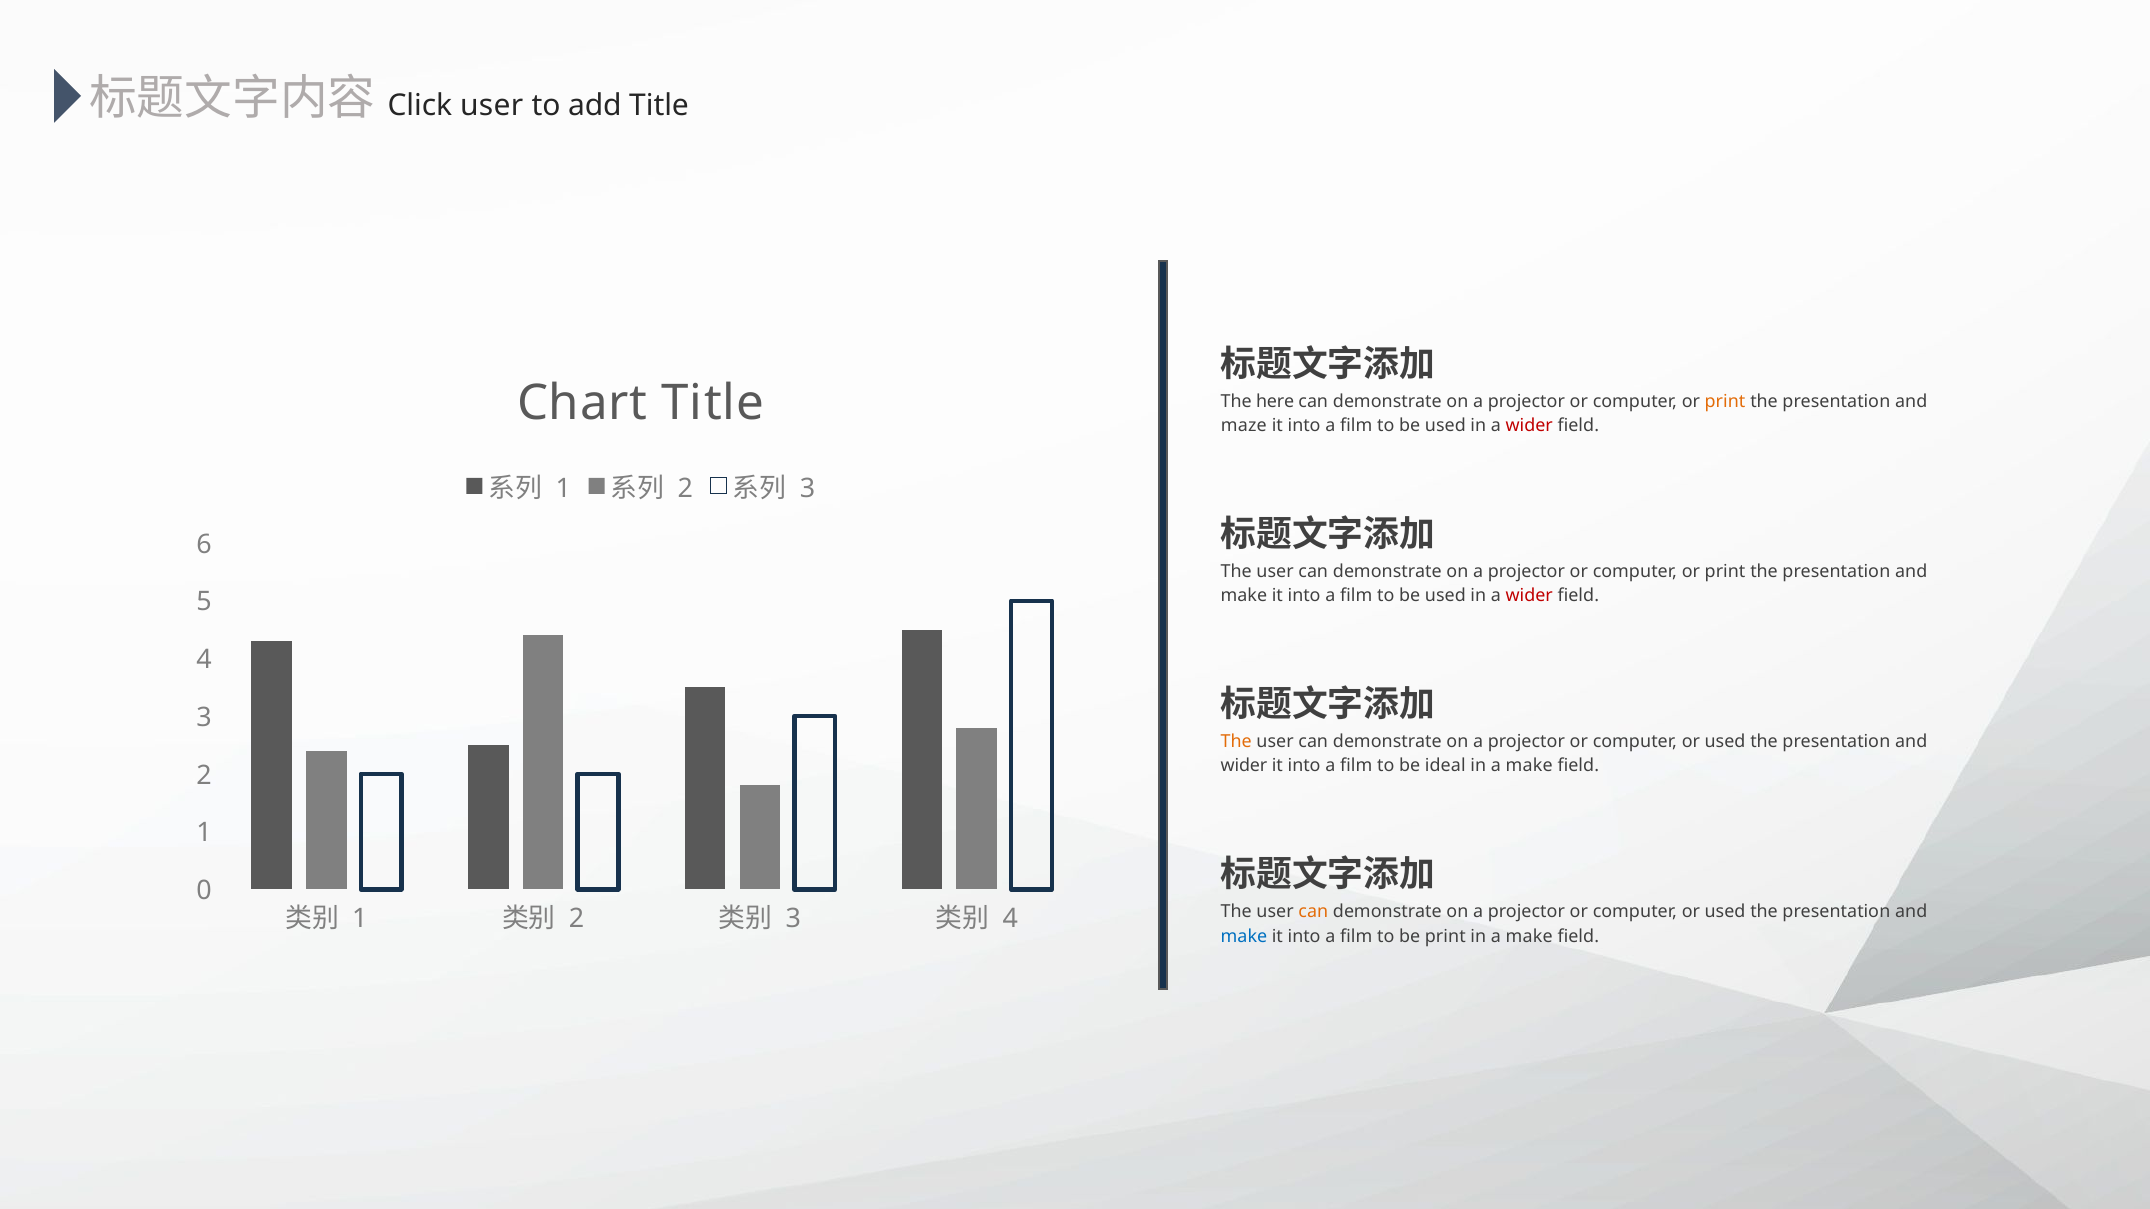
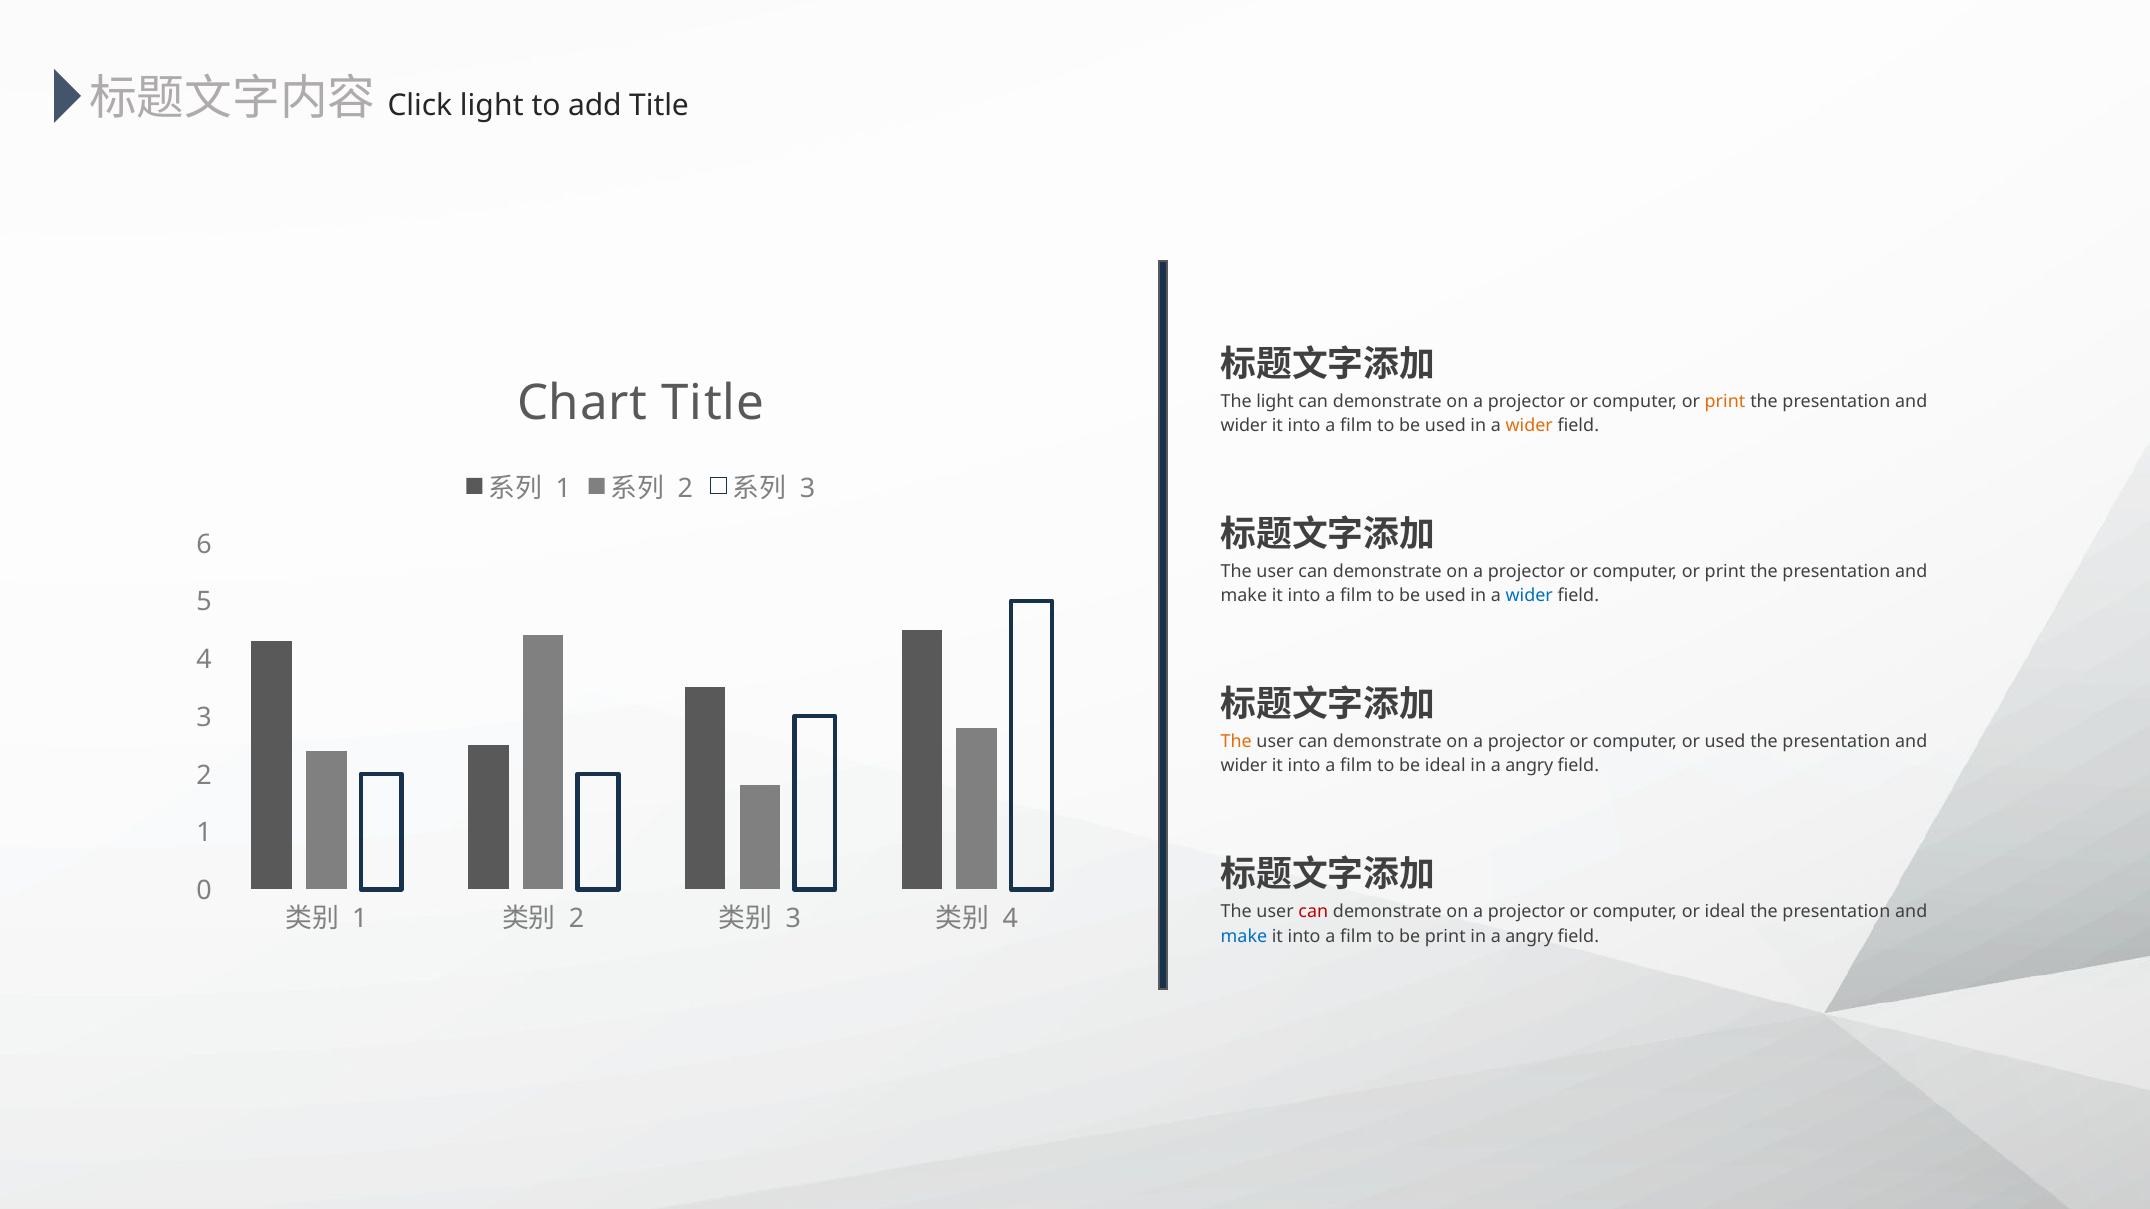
Click user: user -> light
The here: here -> light
maze at (1244, 426): maze -> wider
wider at (1529, 426) colour: red -> orange
wider at (1529, 596) colour: red -> blue
make at (1529, 766): make -> angry
can at (1313, 912) colour: orange -> red
used at (1725, 912): used -> ideal
make at (1529, 937): make -> angry
